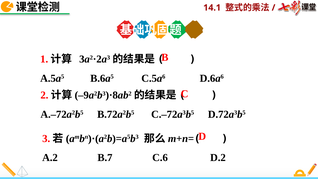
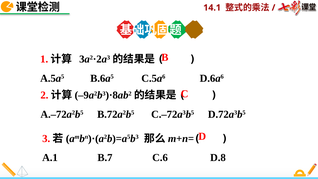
A.2: A.2 -> A.1
D.2: D.2 -> D.8
